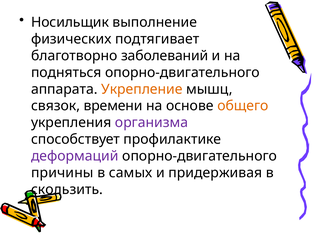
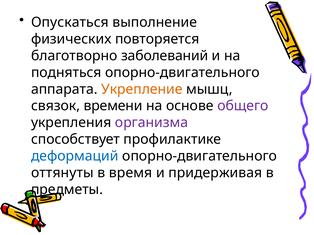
Носильщик: Носильщик -> Опускаться
подтягивает: подтягивает -> повторяется
общего colour: orange -> purple
деформаций colour: purple -> blue
причины: причины -> оттянуты
самых: самых -> время
скользить: скользить -> предметы
